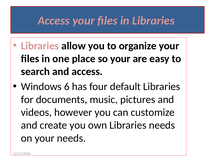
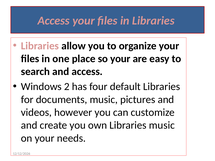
6: 6 -> 2
Libraries needs: needs -> music
